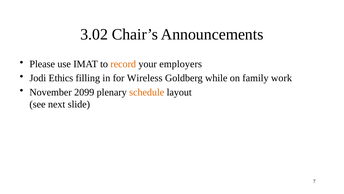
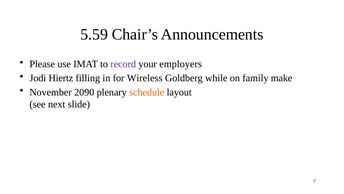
3.02: 3.02 -> 5.59
record colour: orange -> purple
Ethics: Ethics -> Hiertz
work: work -> make
2099: 2099 -> 2090
